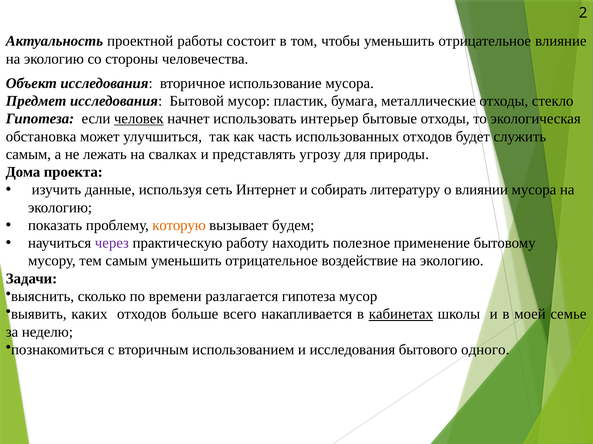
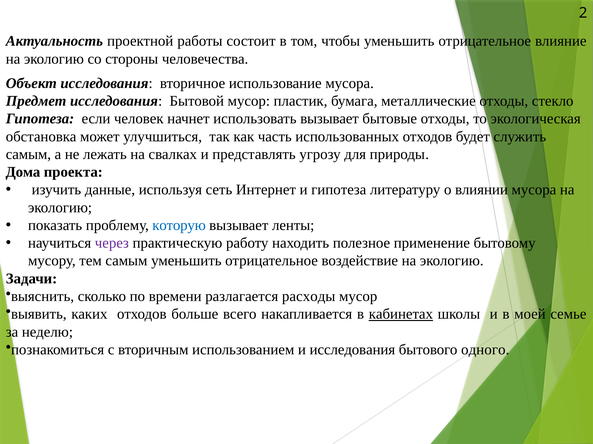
человек underline: present -> none
использовать интерьер: интерьер -> вызывает
и собирать: собирать -> гипотеза
которую colour: orange -> blue
будем: будем -> ленты
разлагается гипотеза: гипотеза -> расходы
